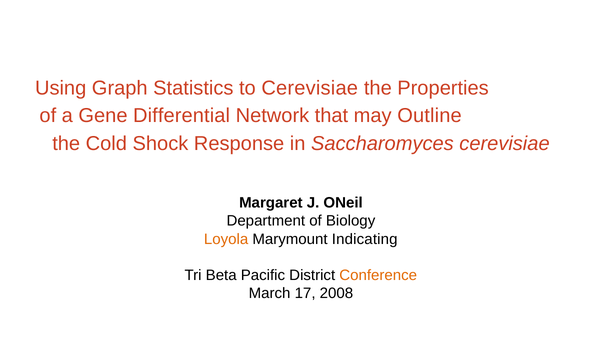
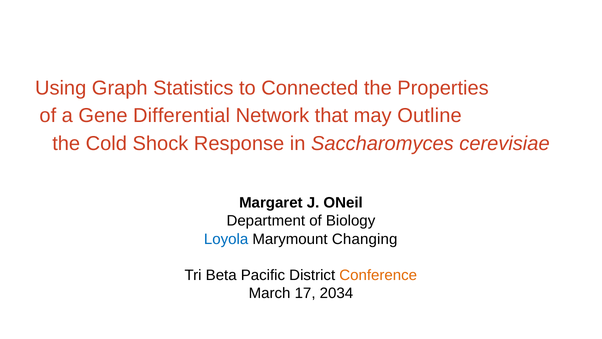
to Cerevisiae: Cerevisiae -> Connected
Loyola colour: orange -> blue
Indicating: Indicating -> Changing
2008: 2008 -> 2034
